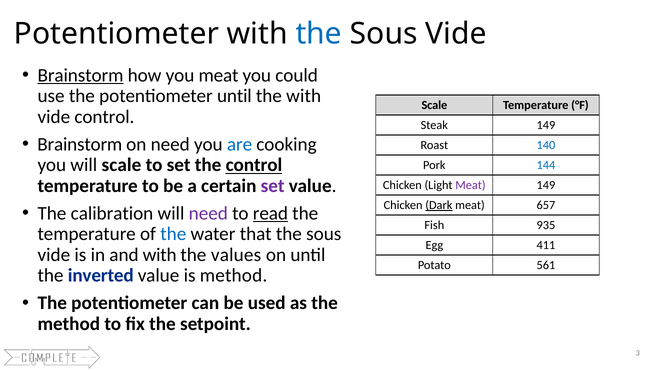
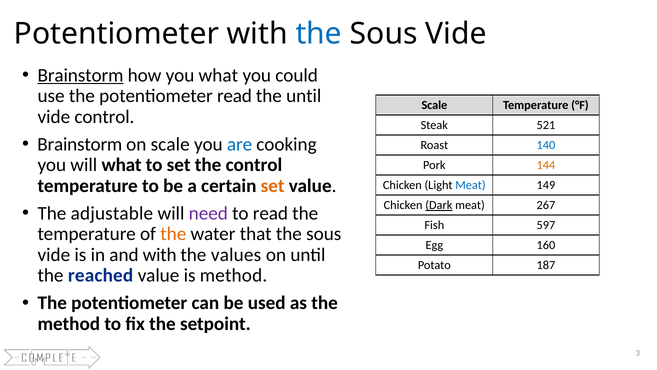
you meat: meat -> what
potentiometer until: until -> read
the with: with -> until
Steak 149: 149 -> 521
on need: need -> scale
will scale: scale -> what
control at (254, 165) underline: present -> none
144 colour: blue -> orange
set at (273, 186) colour: purple -> orange
Meat at (470, 185) colour: purple -> blue
657: 657 -> 267
calibration: calibration -> adjustable
read at (270, 213) underline: present -> none
935: 935 -> 597
the at (173, 234) colour: blue -> orange
411: 411 -> 160
561: 561 -> 187
inverted: inverted -> reached
